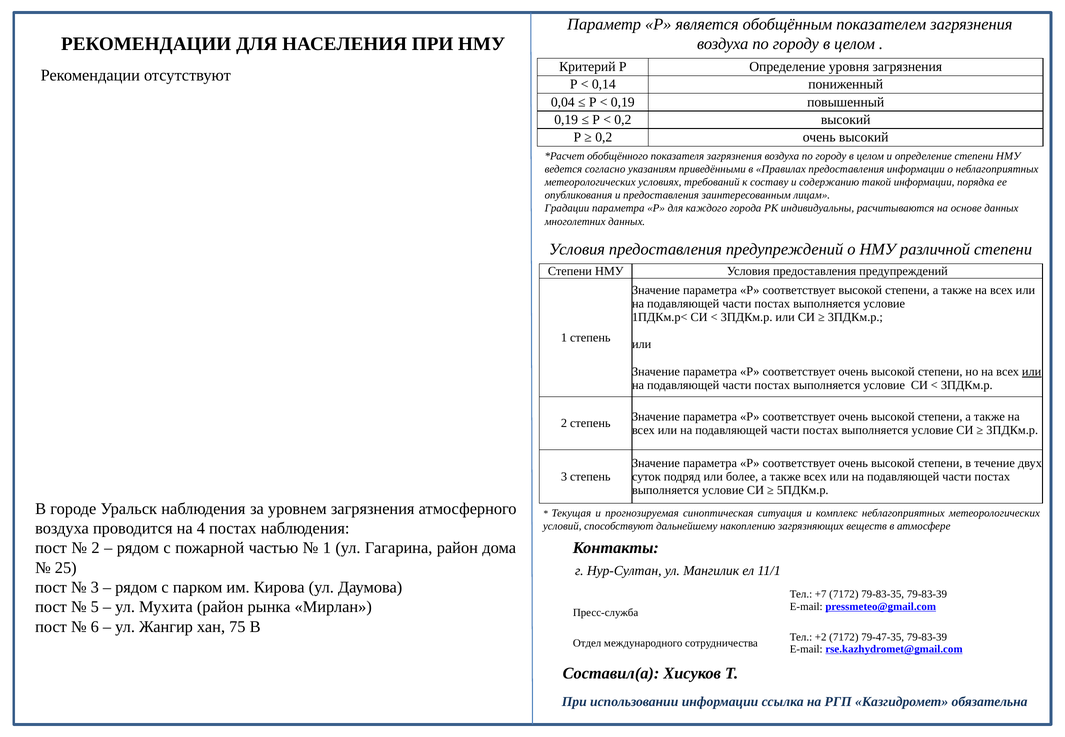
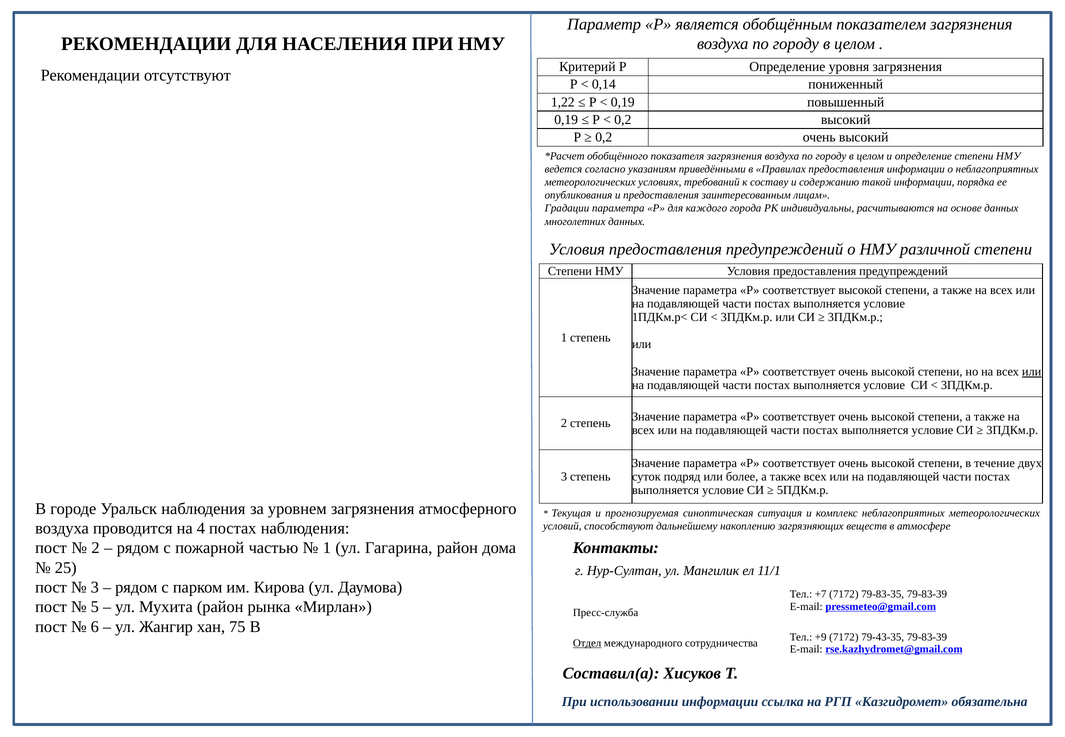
0,04: 0,04 -> 1,22
+2: +2 -> +9
79-47-35: 79-47-35 -> 79-43-35
Отдел underline: none -> present
